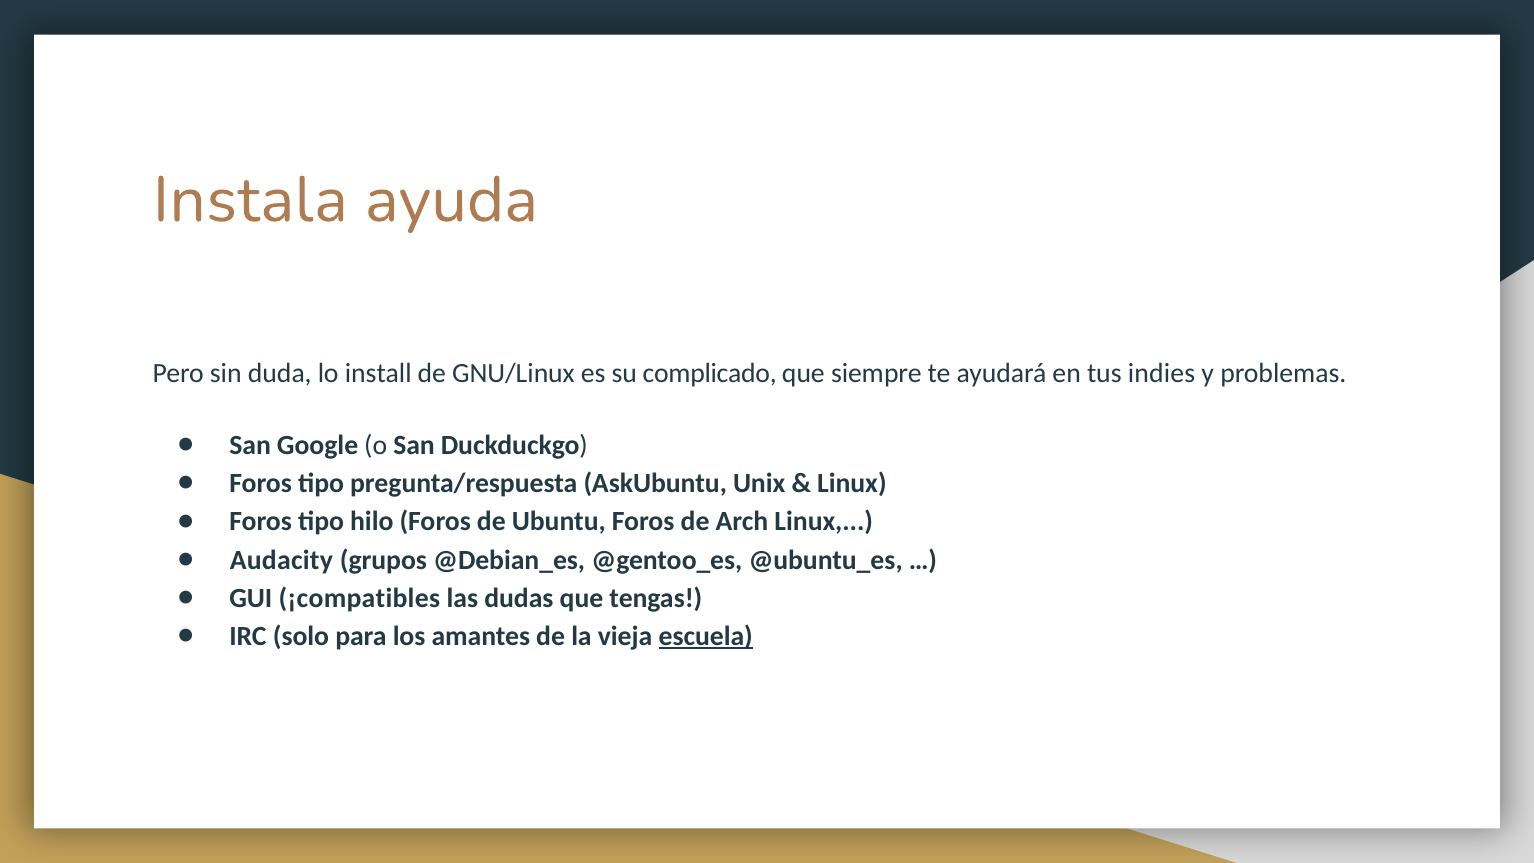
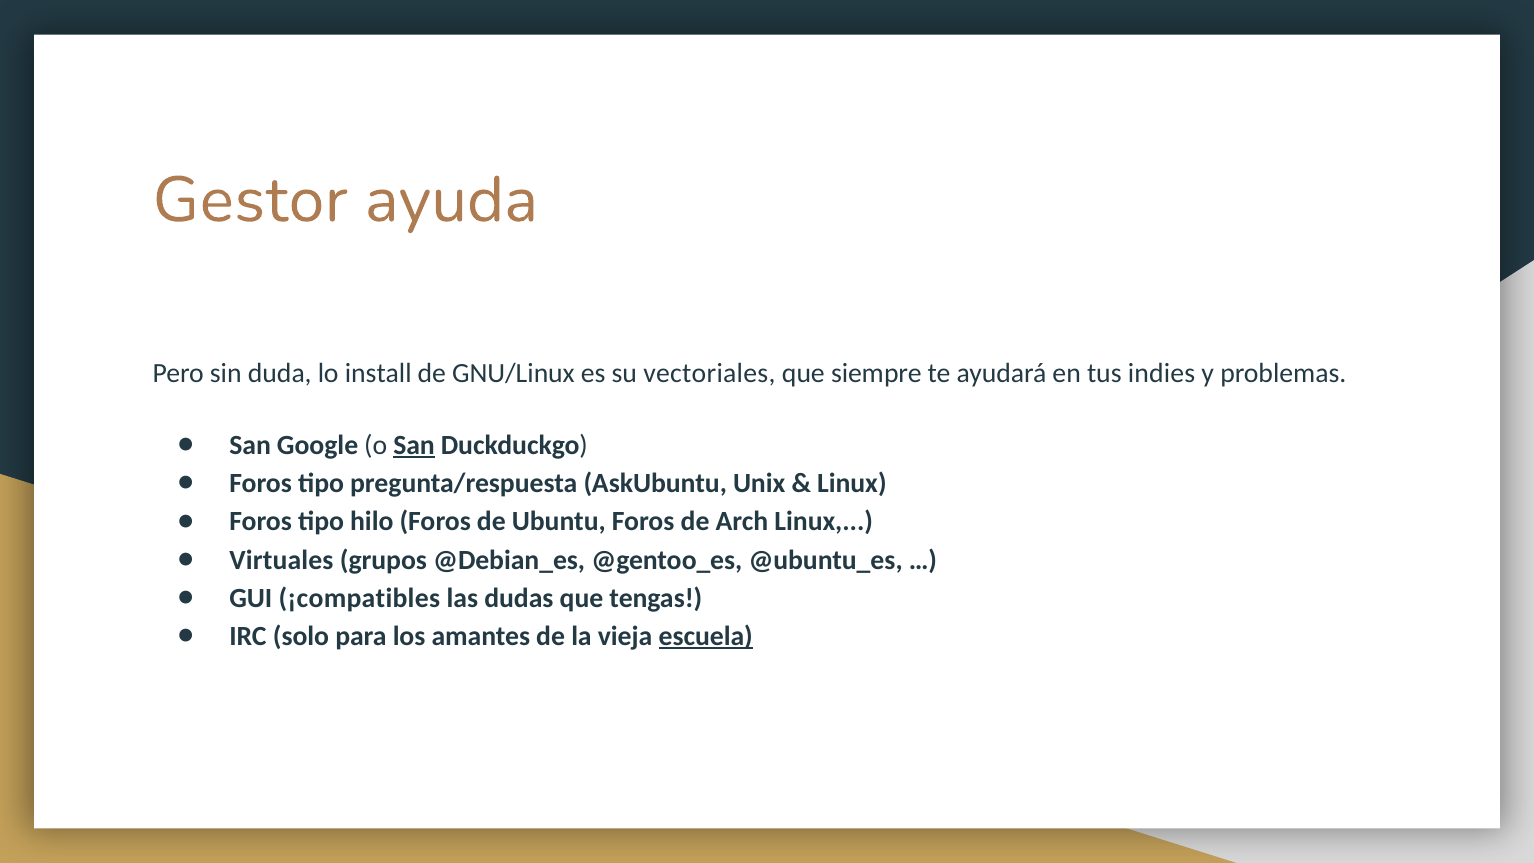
Instala: Instala -> Gestor
complicado: complicado -> vectoriales
San at (414, 445) underline: none -> present
Audacity: Audacity -> Virtuales
